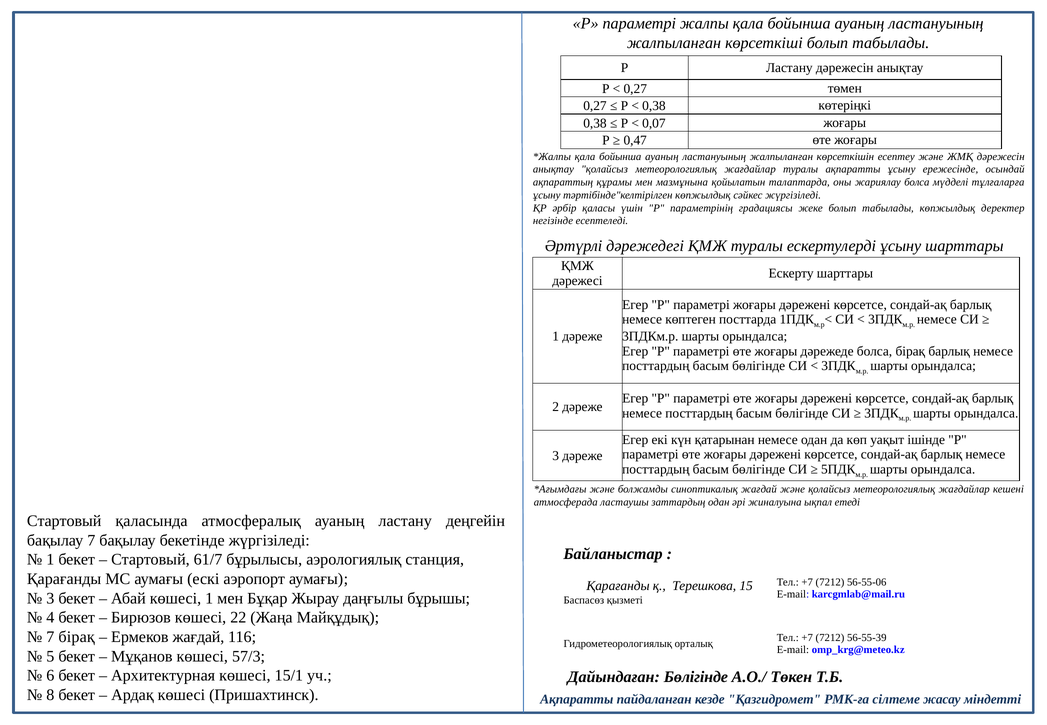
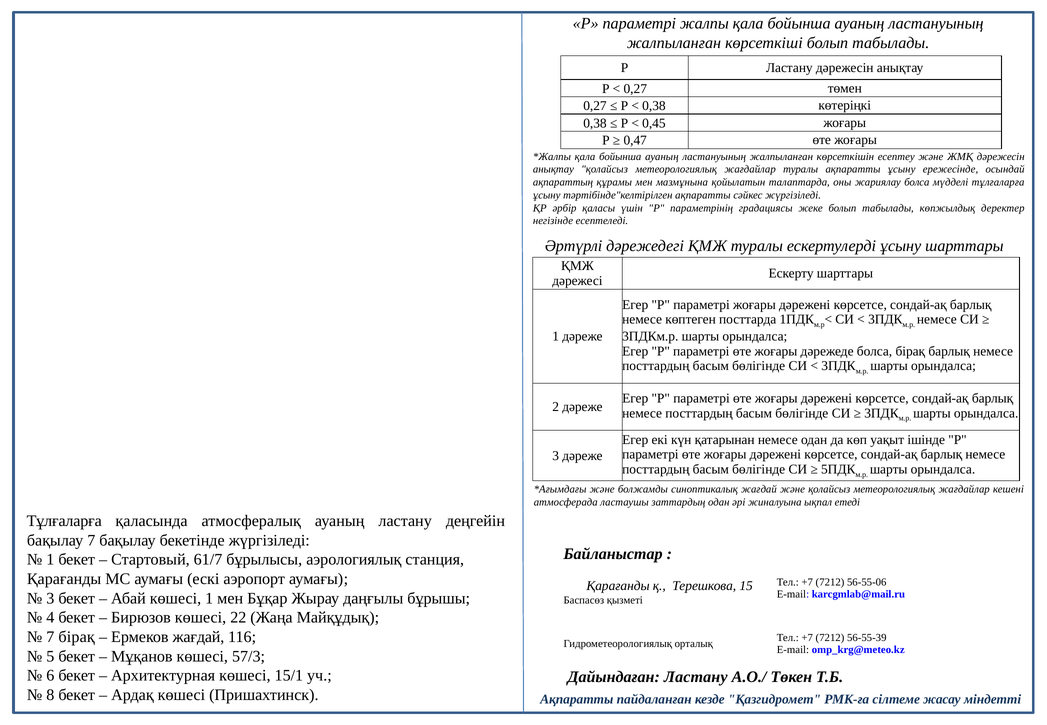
0,07: 0,07 -> 0,45
тәртібінде"келтірілген көпжылдық: көпжылдық -> ақпаратты
Стартовый at (64, 521): Стартовый -> Тұлғаларға
Дайындаған Бөлігінде: Бөлігінде -> Ластану
